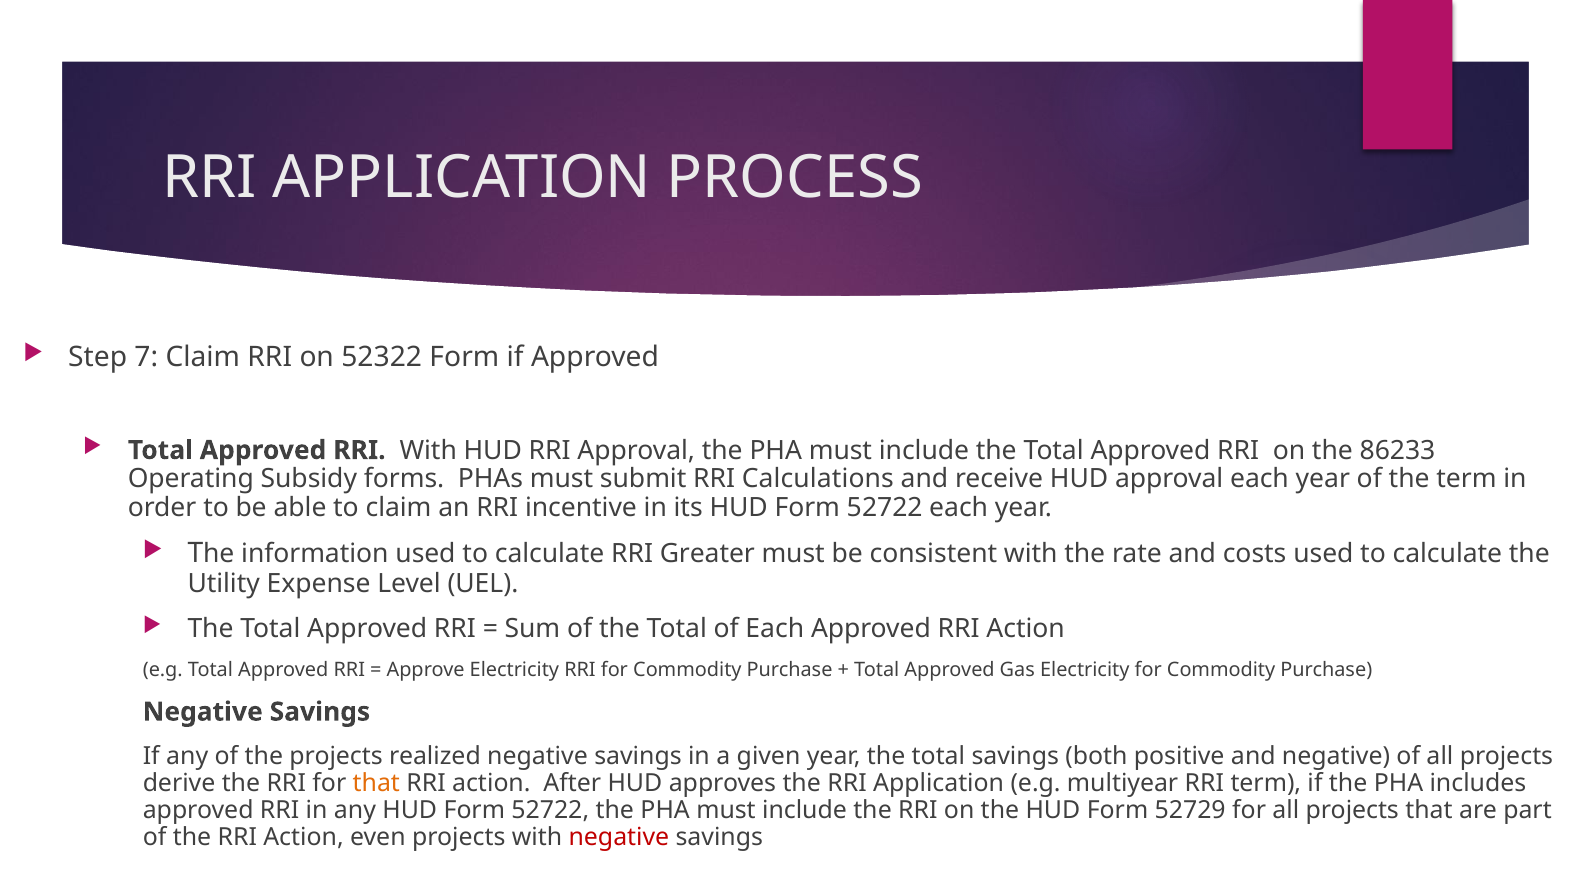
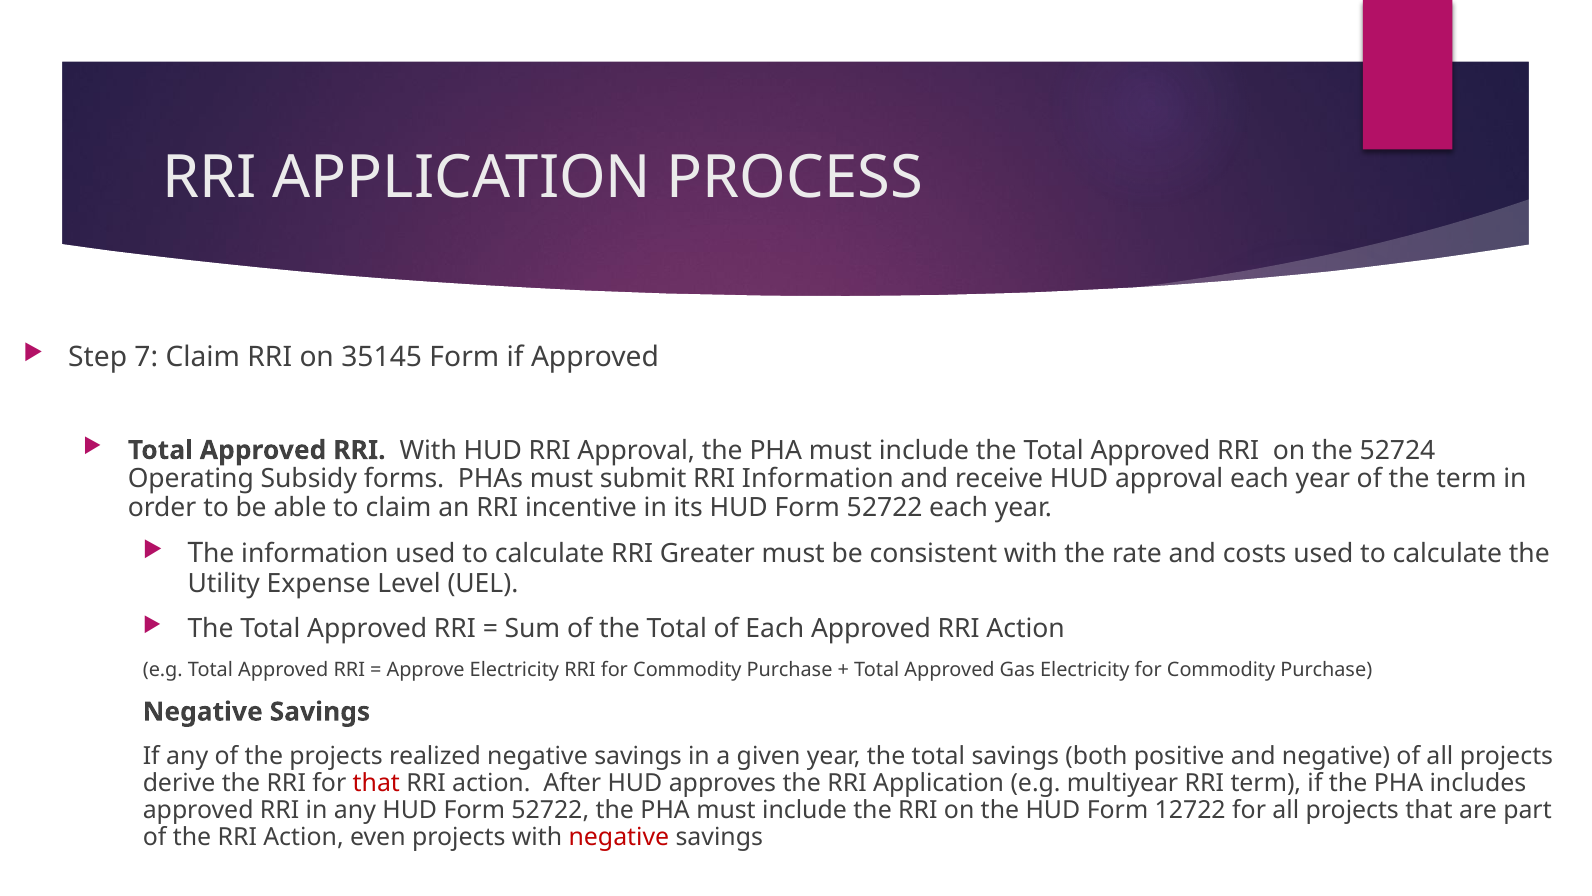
52322: 52322 -> 35145
86233: 86233 -> 52724
RRI Calculations: Calculations -> Information
that at (376, 783) colour: orange -> red
52729: 52729 -> 12722
